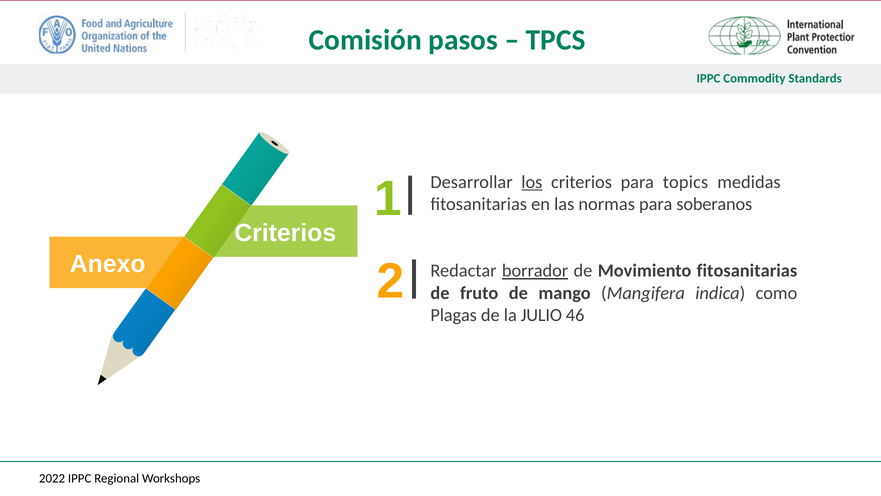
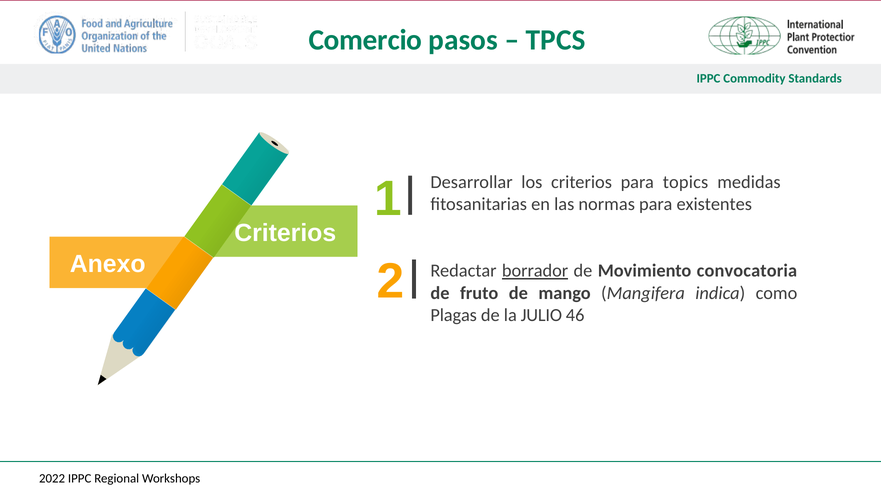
Comisión: Comisión -> Comercio
los underline: present -> none
soberanos: soberanos -> existentes
Movimiento fitosanitarias: fitosanitarias -> convocatoria
